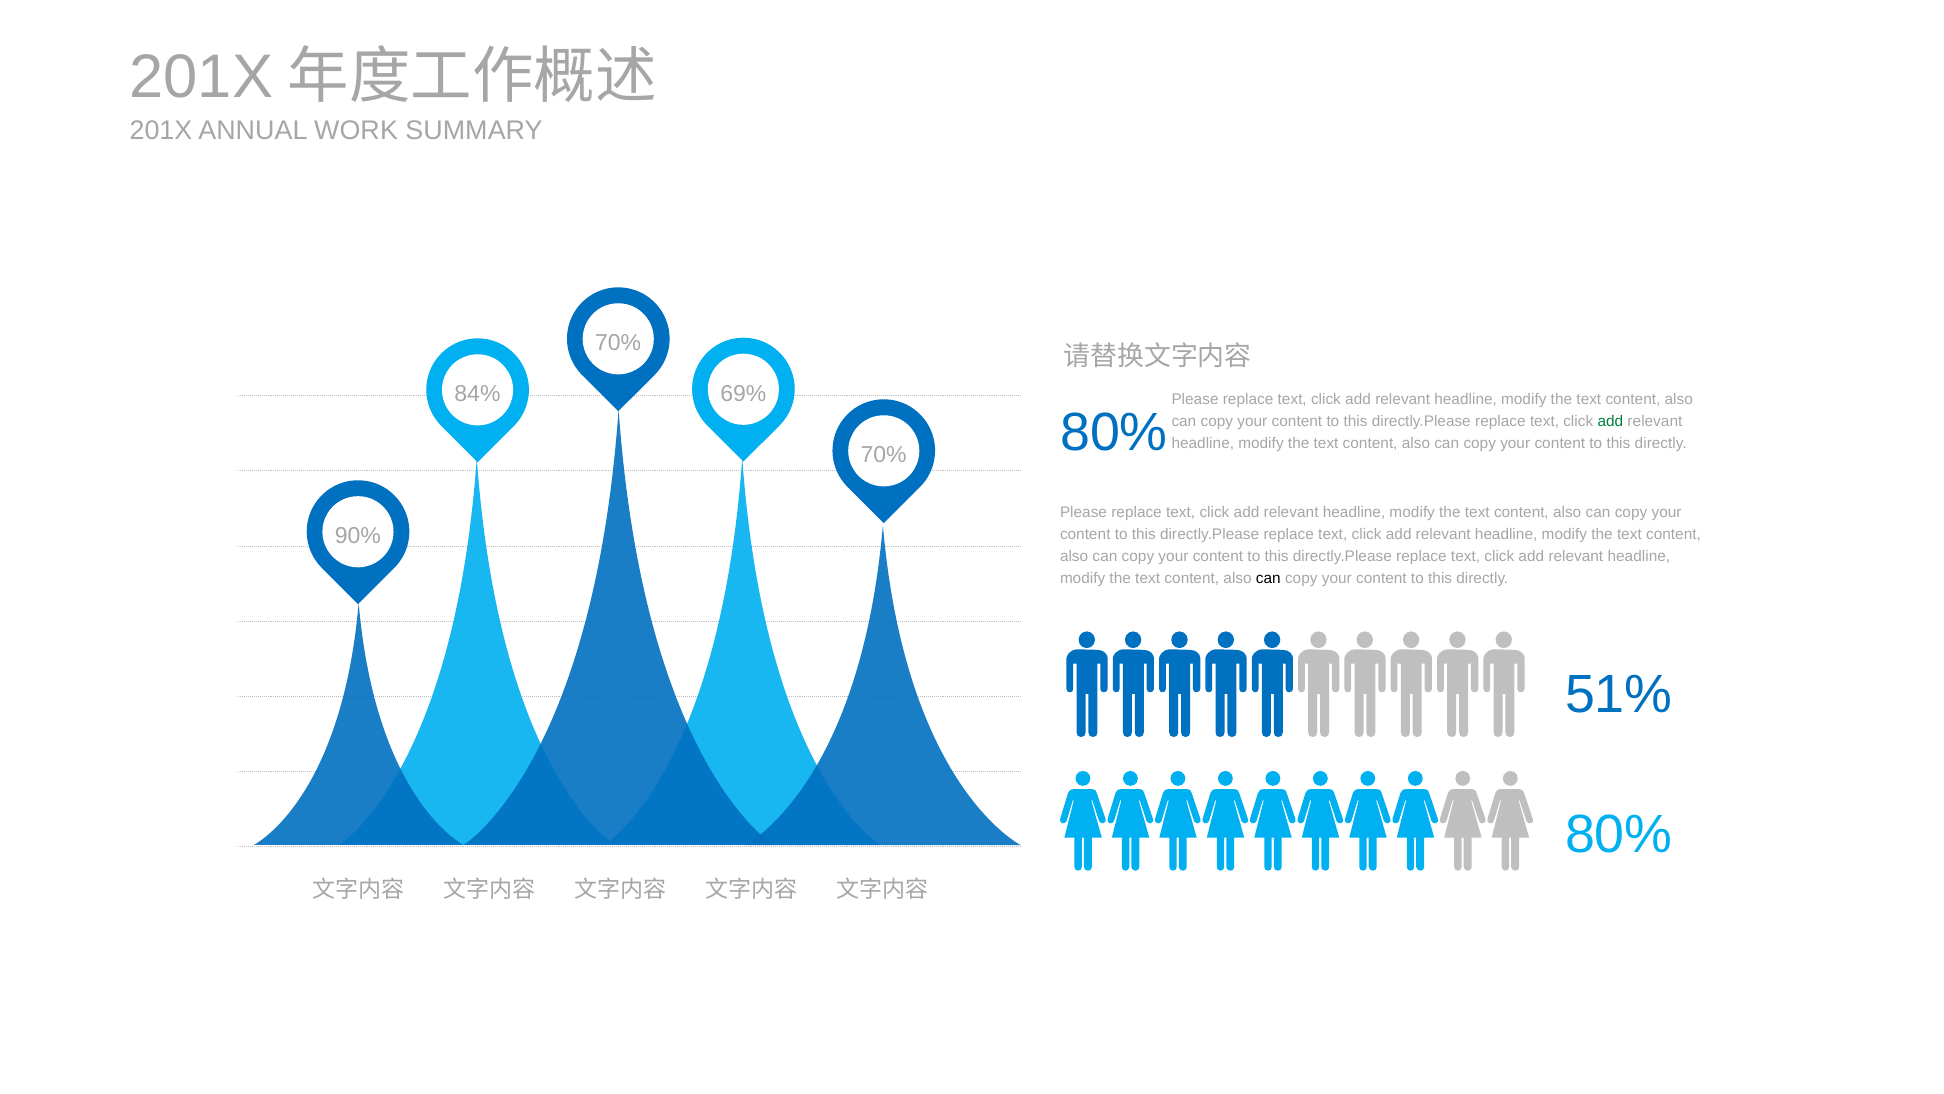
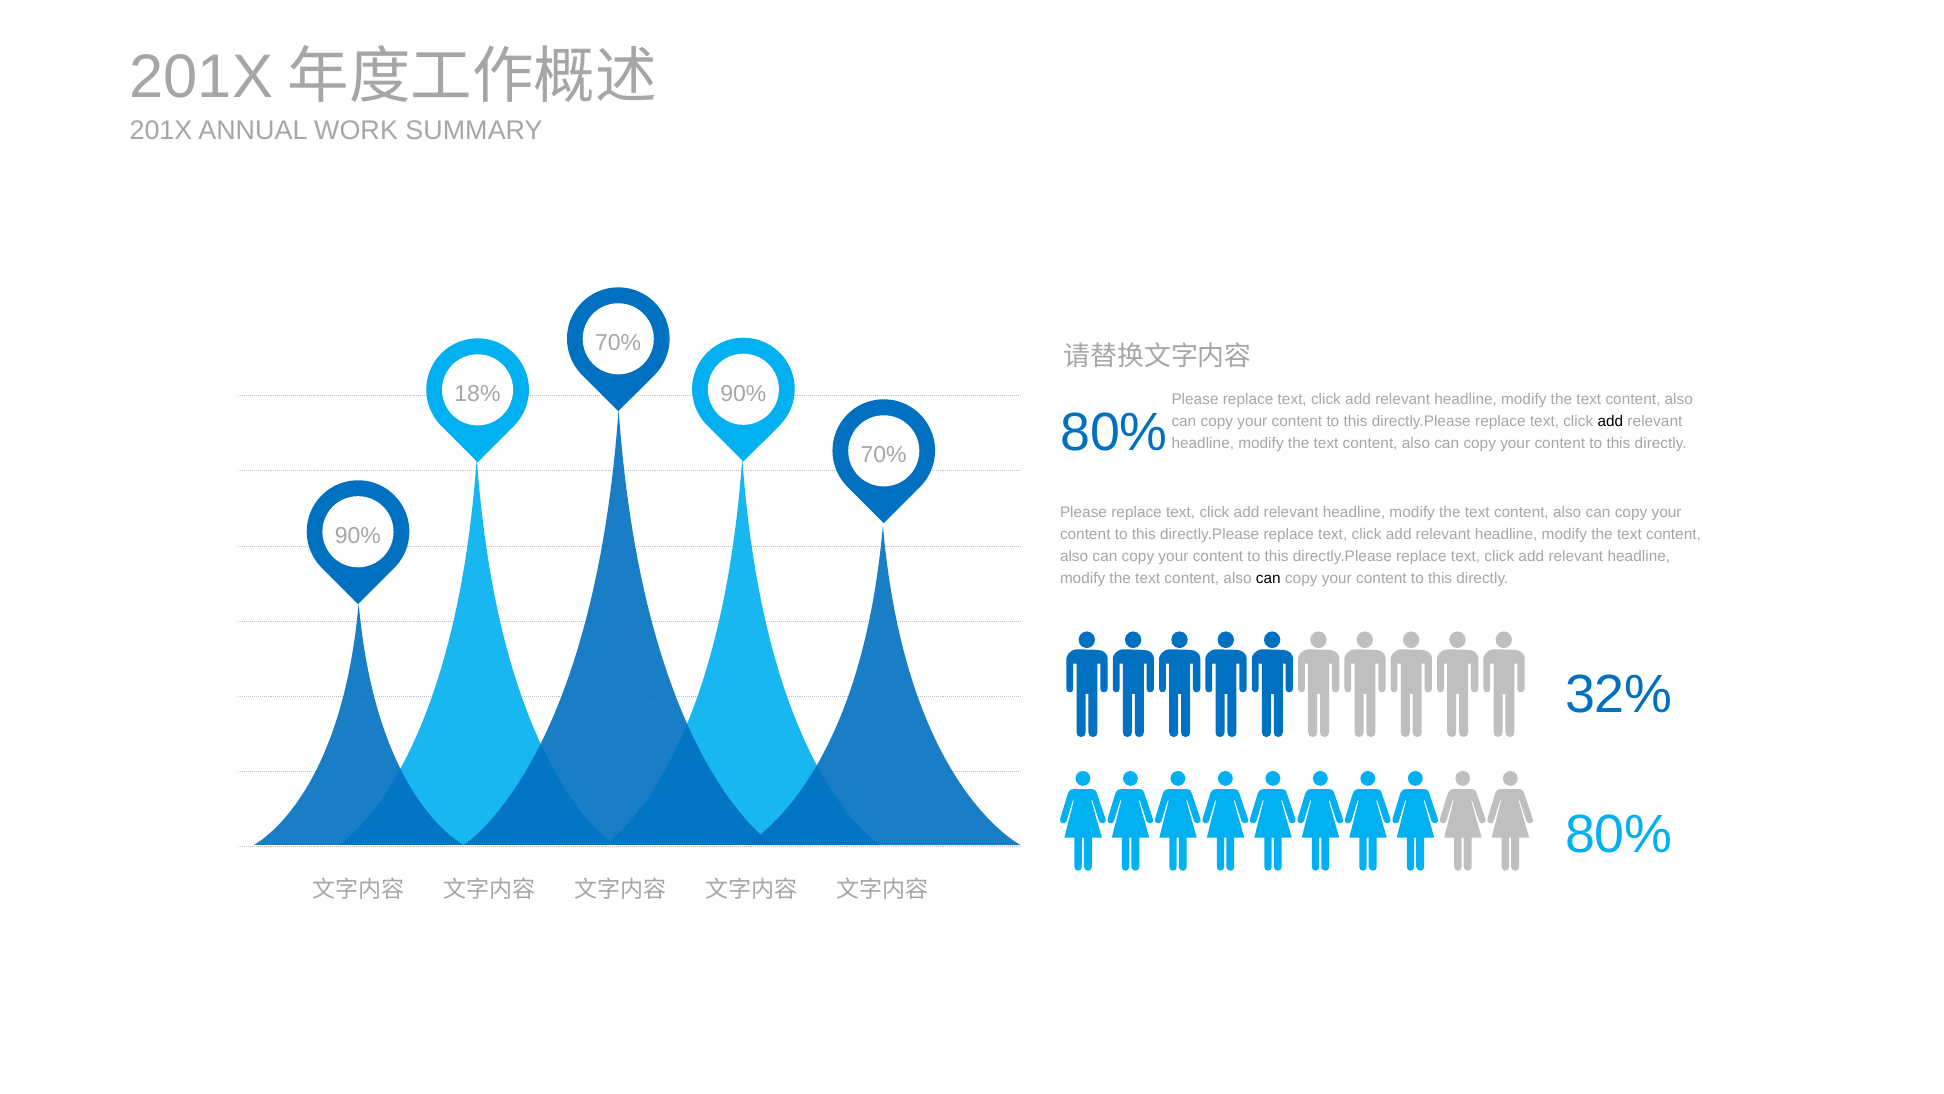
69% at (743, 393): 69% -> 90%
84%: 84% -> 18%
add at (1610, 421) colour: green -> black
51%: 51% -> 32%
